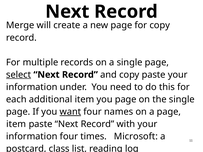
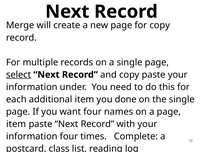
you page: page -> done
want underline: present -> none
Microsoft: Microsoft -> Complete
